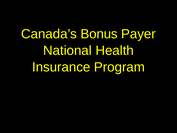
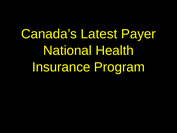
Bonus: Bonus -> Latest
